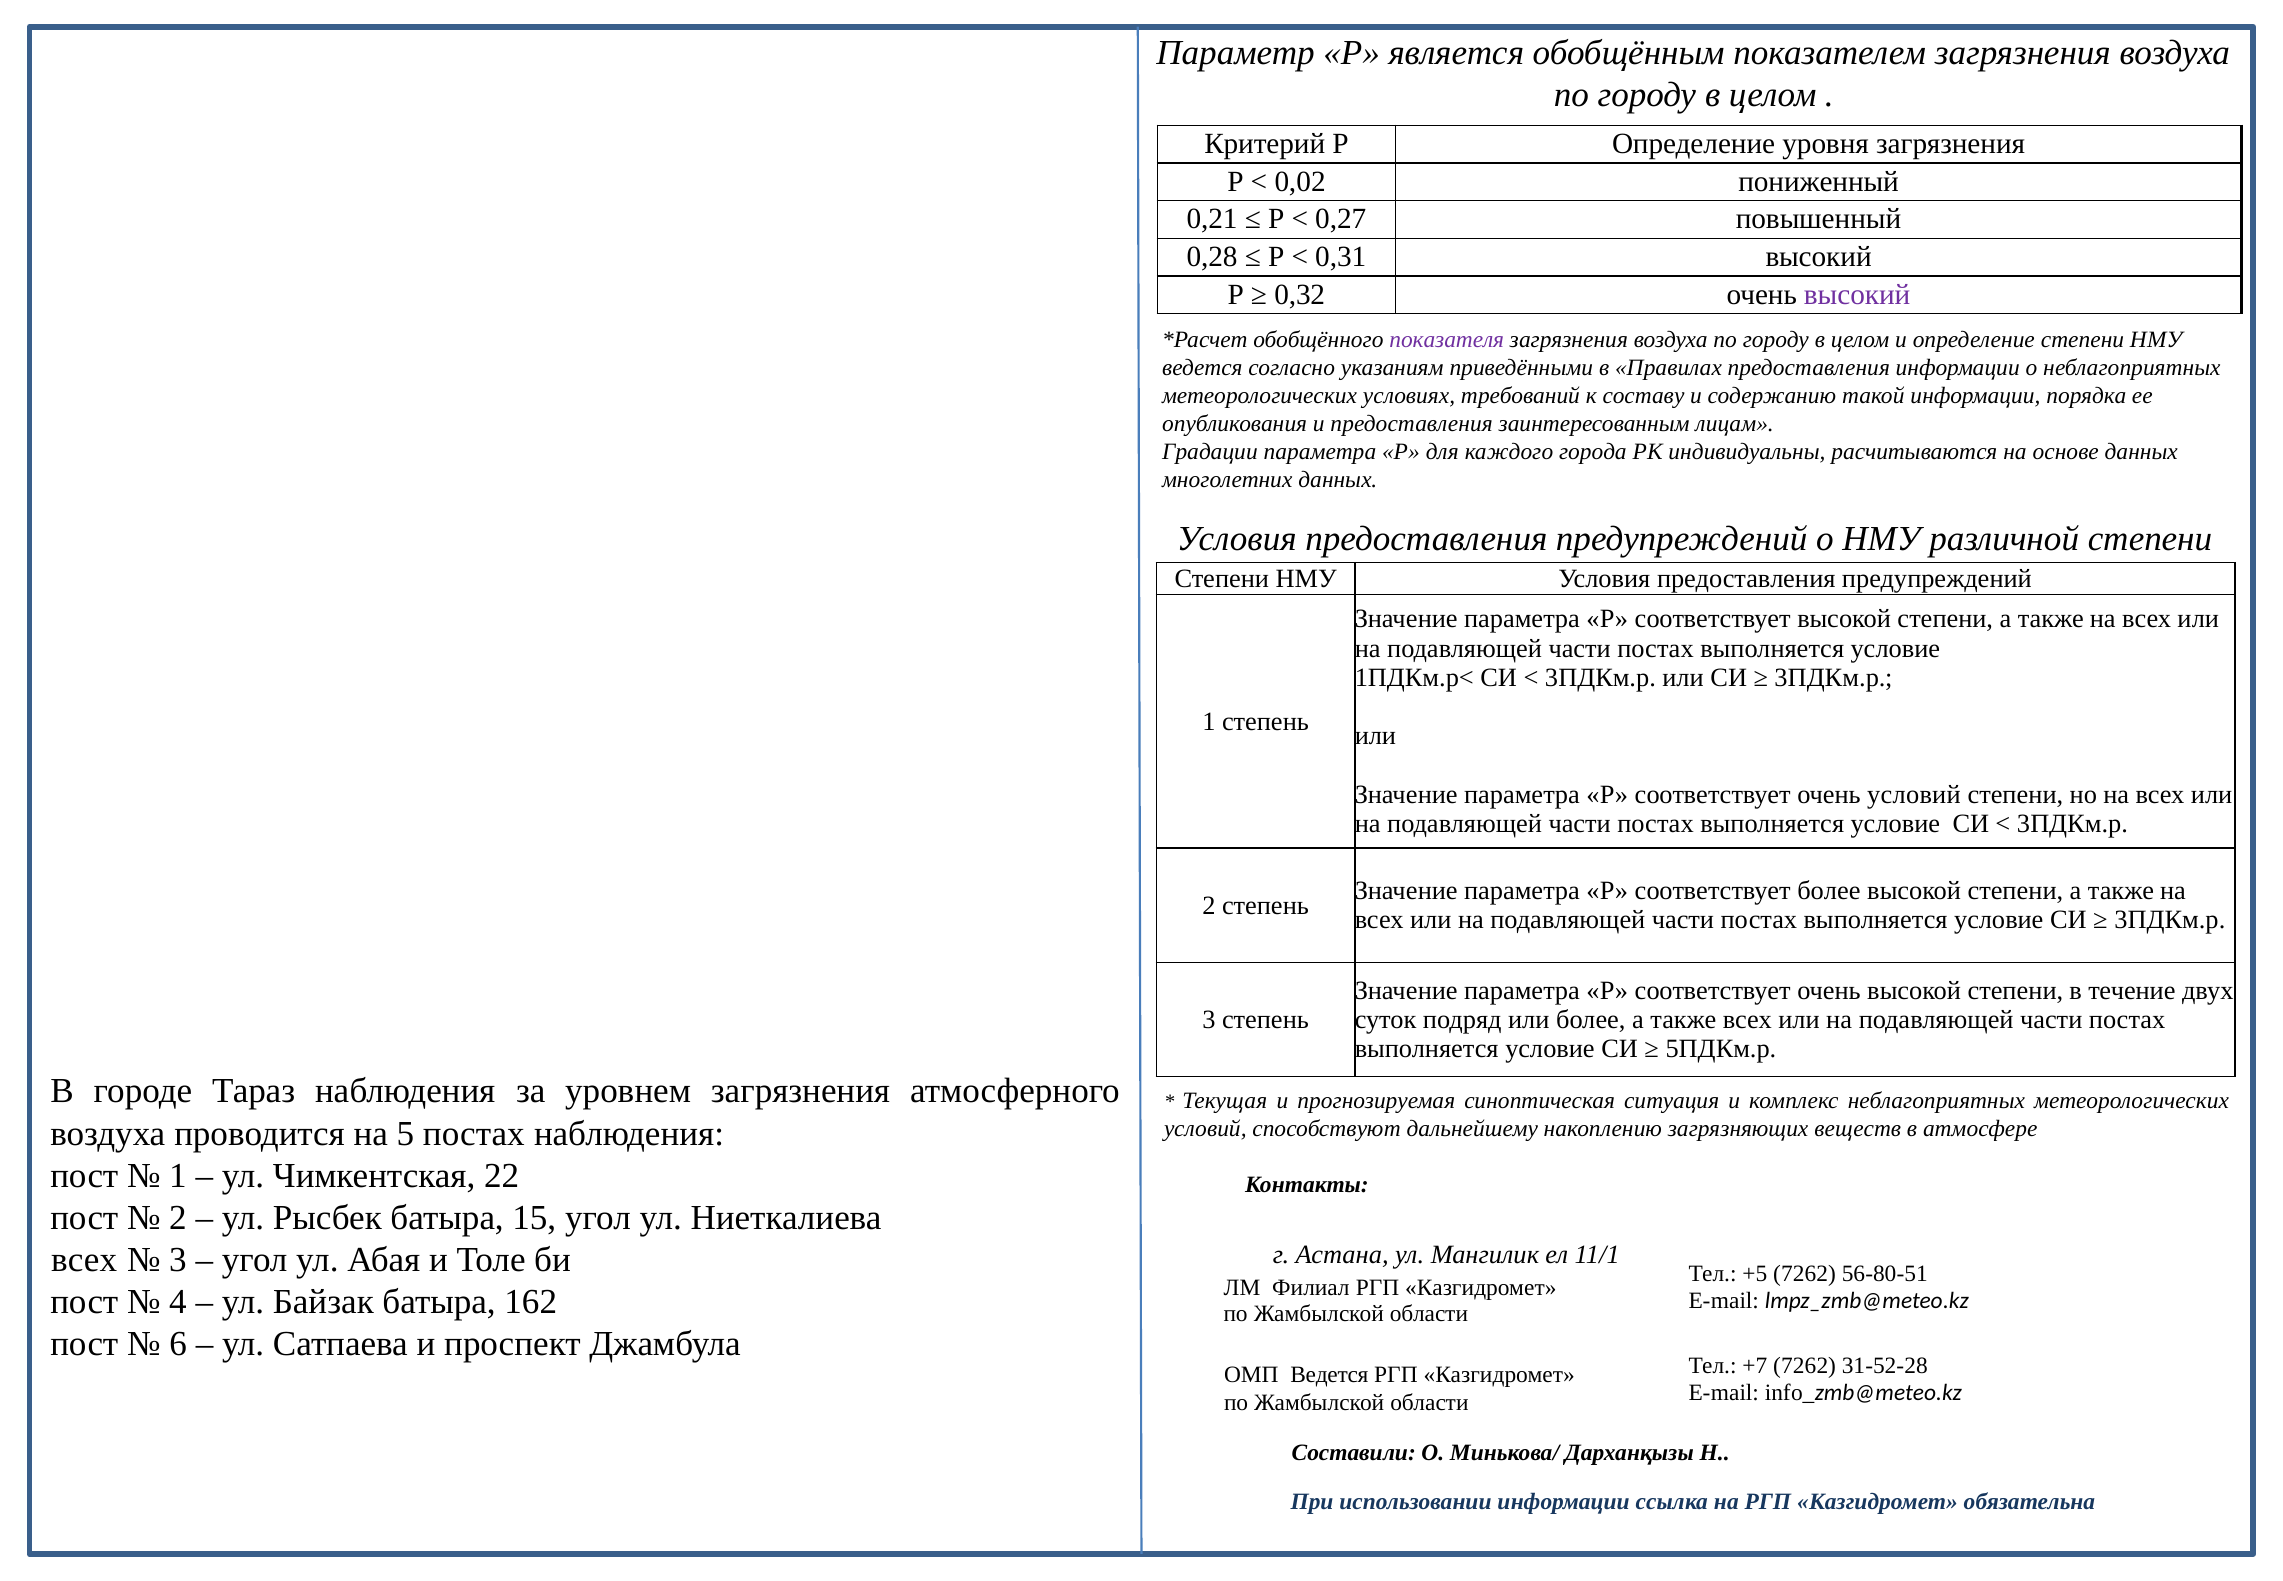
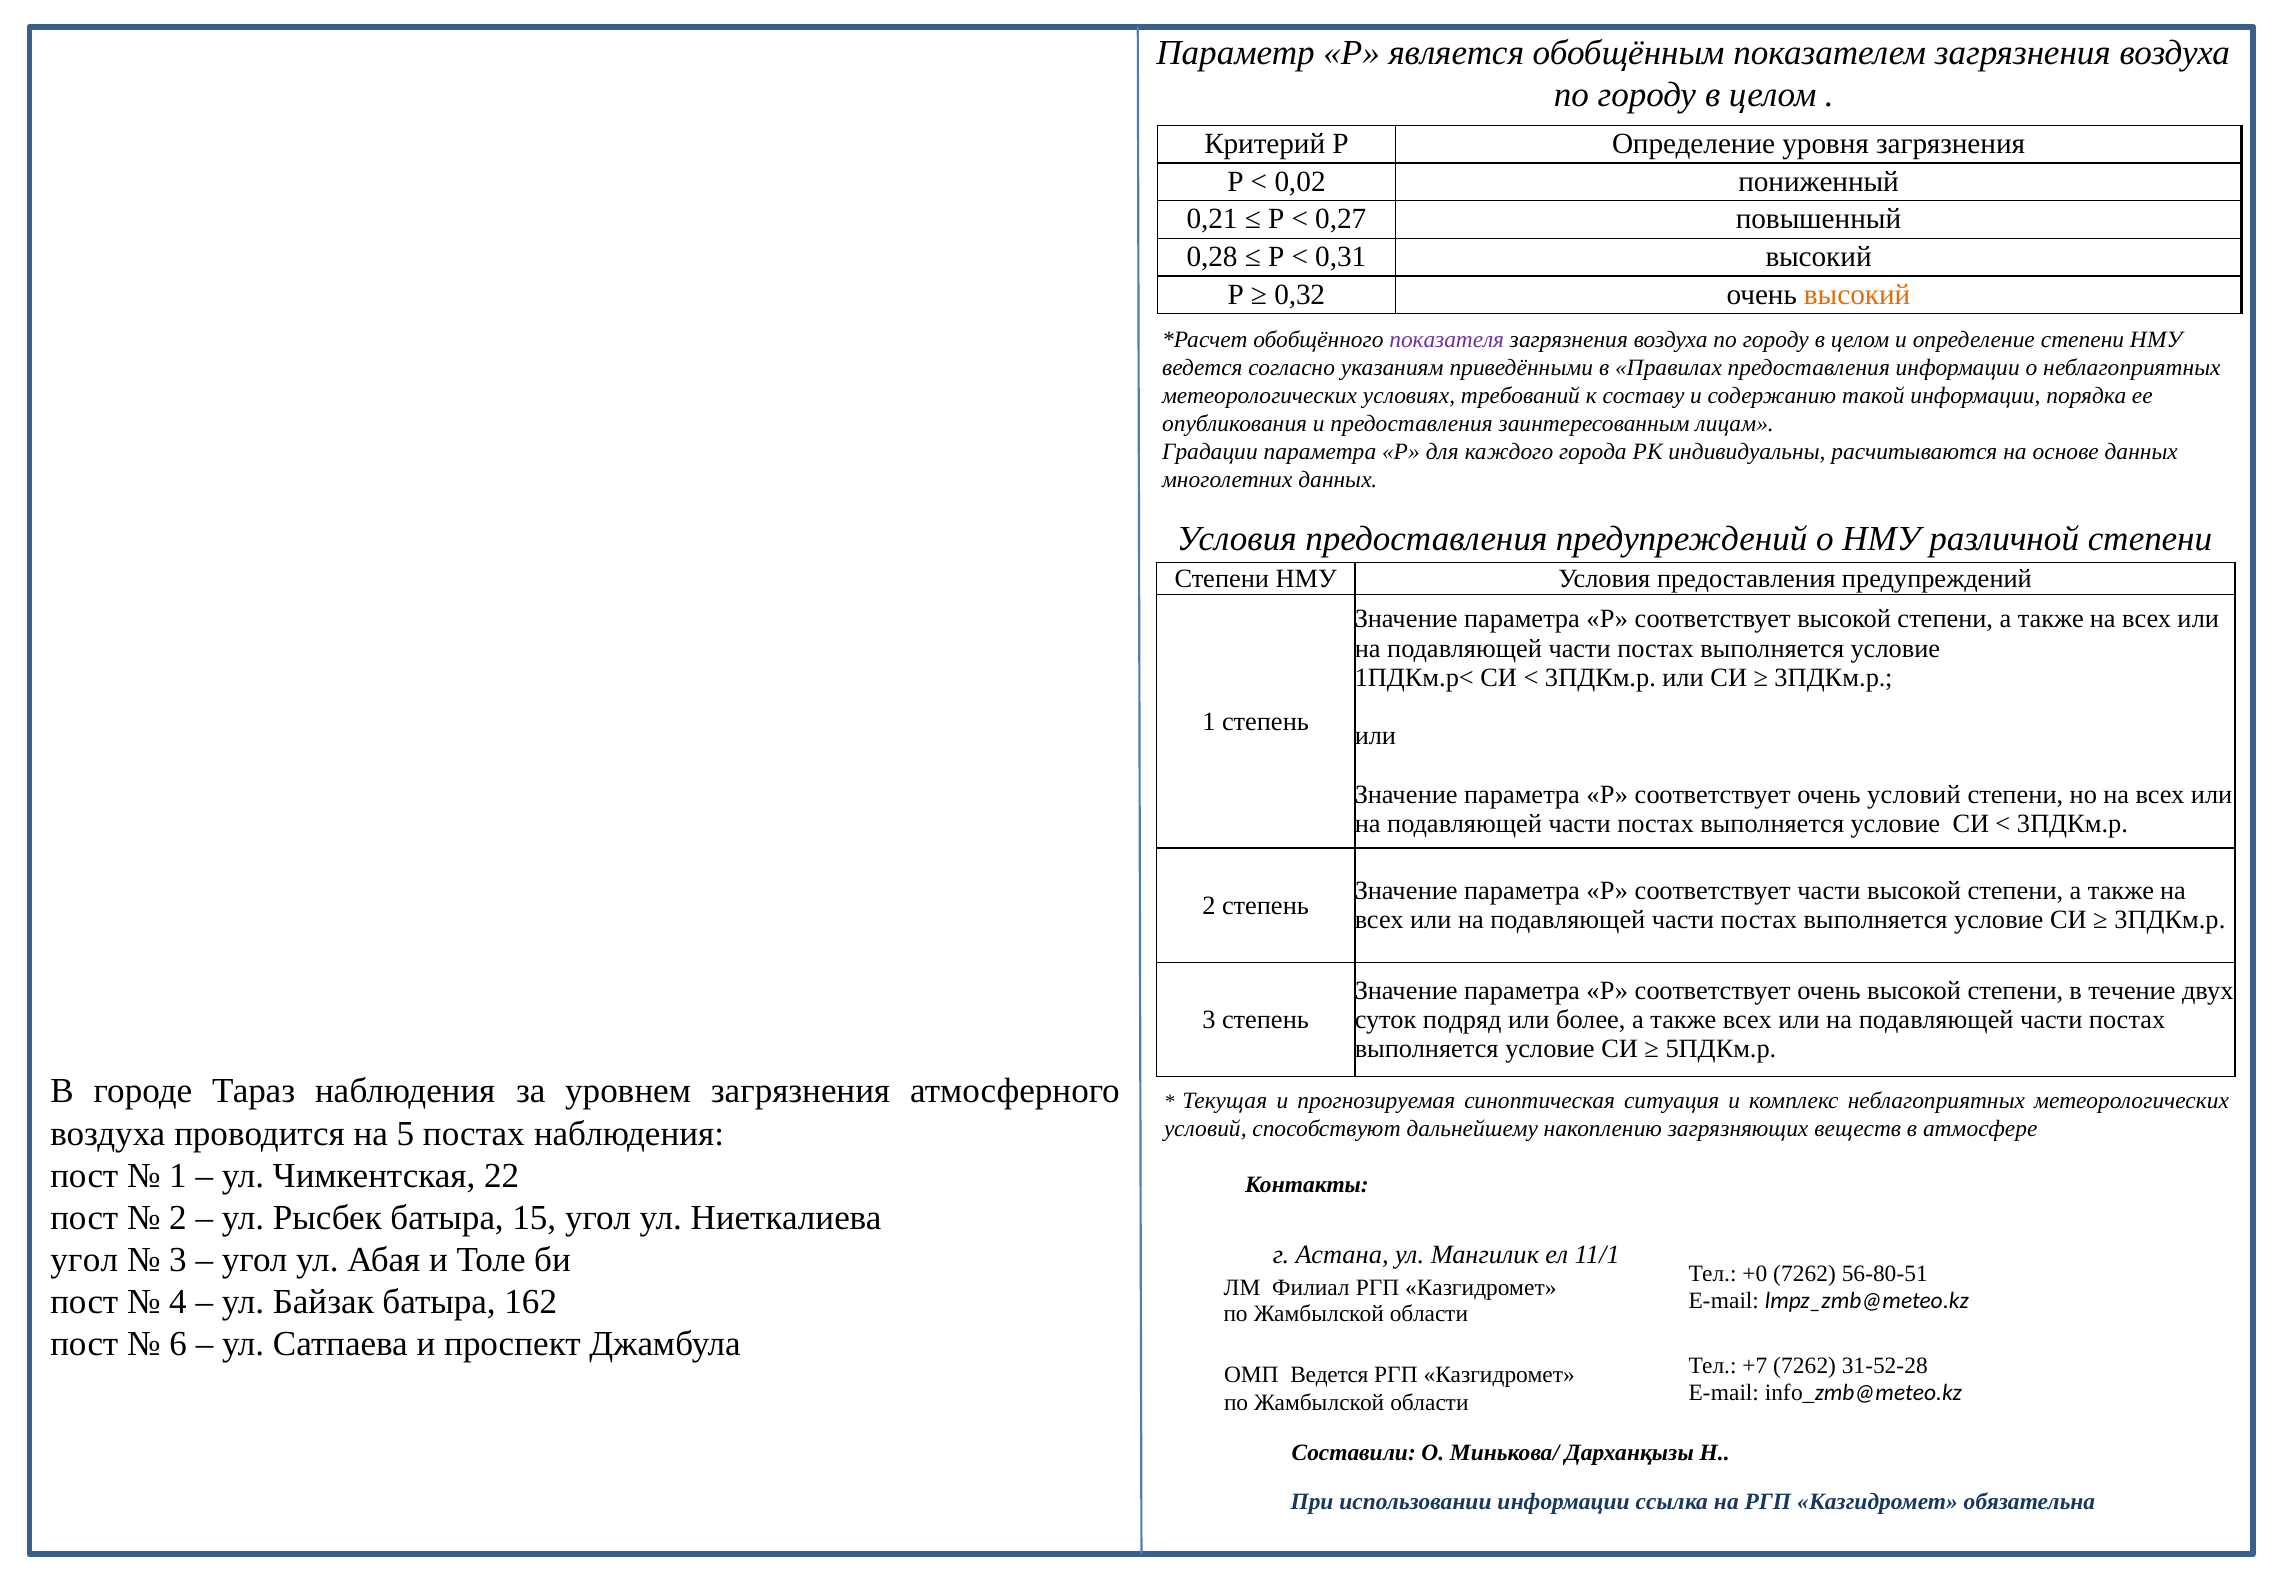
высокий at (1857, 295) colour: purple -> orange
соответствует более: более -> части
всех at (84, 1260): всех -> угол
+5: +5 -> +0
